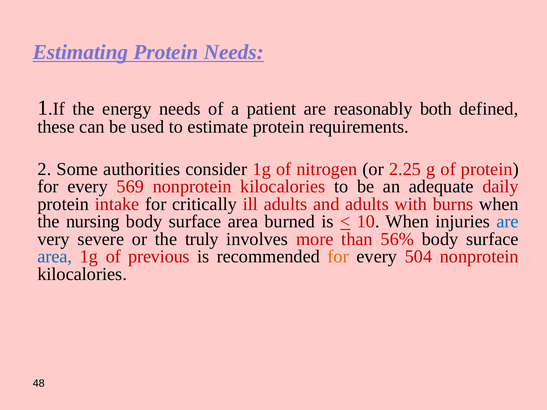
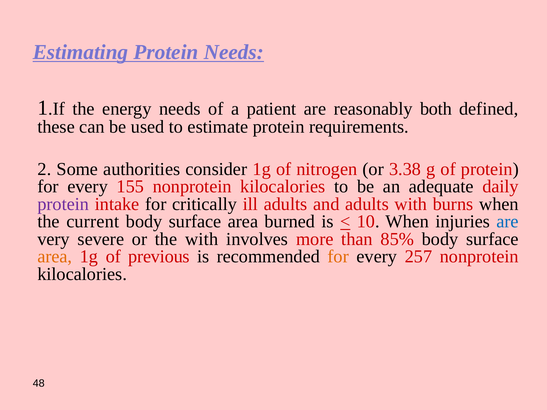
2.25: 2.25 -> 3.38
569: 569 -> 155
protein at (63, 204) colour: black -> purple
nursing: nursing -> current
the truly: truly -> with
56%: 56% -> 85%
area at (55, 257) colour: blue -> orange
504: 504 -> 257
